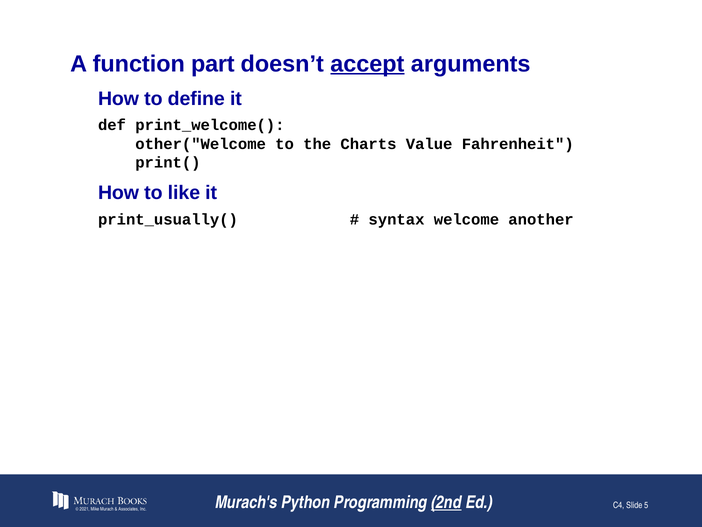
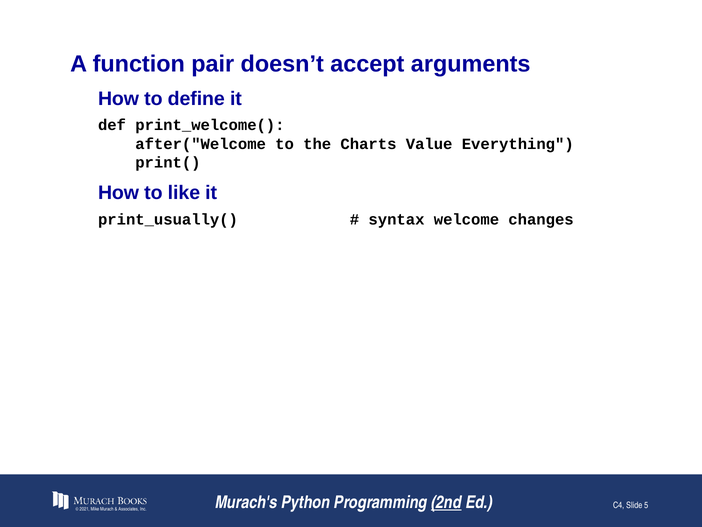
part: part -> pair
accept underline: present -> none
other("Welcome: other("Welcome -> after("Welcome
Fahrenheit: Fahrenheit -> Everything
another: another -> changes
